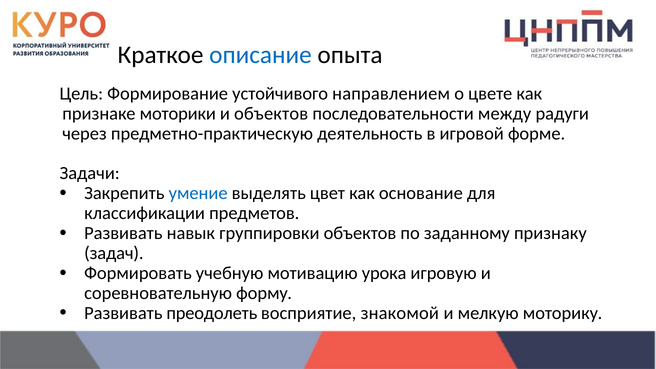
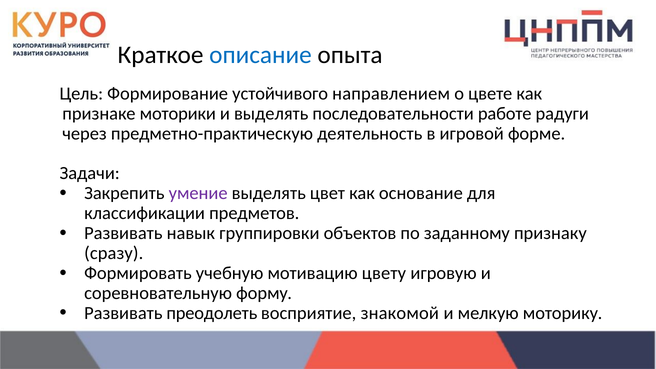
и объектов: объектов -> выделять
между: между -> работе
умение colour: blue -> purple
задач: задач -> сразу
урока: урока -> цвету
